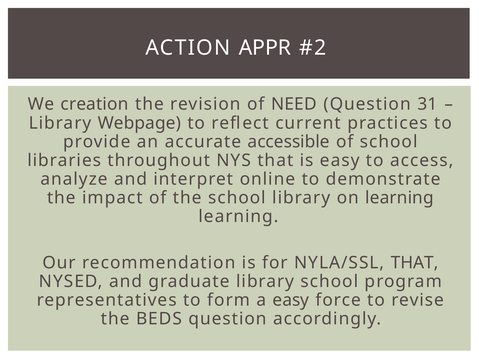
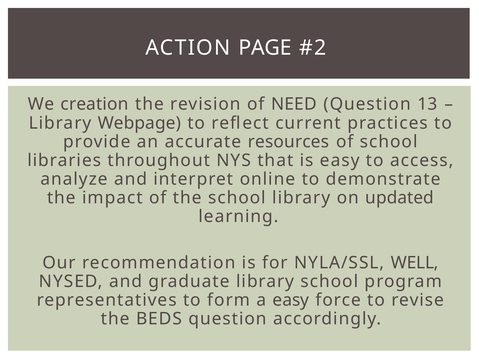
APPR: APPR -> PAGE
31: 31 -> 13
accessible: accessible -> resources
on learning: learning -> updated
NYLA/SSL THAT: THAT -> WELL
